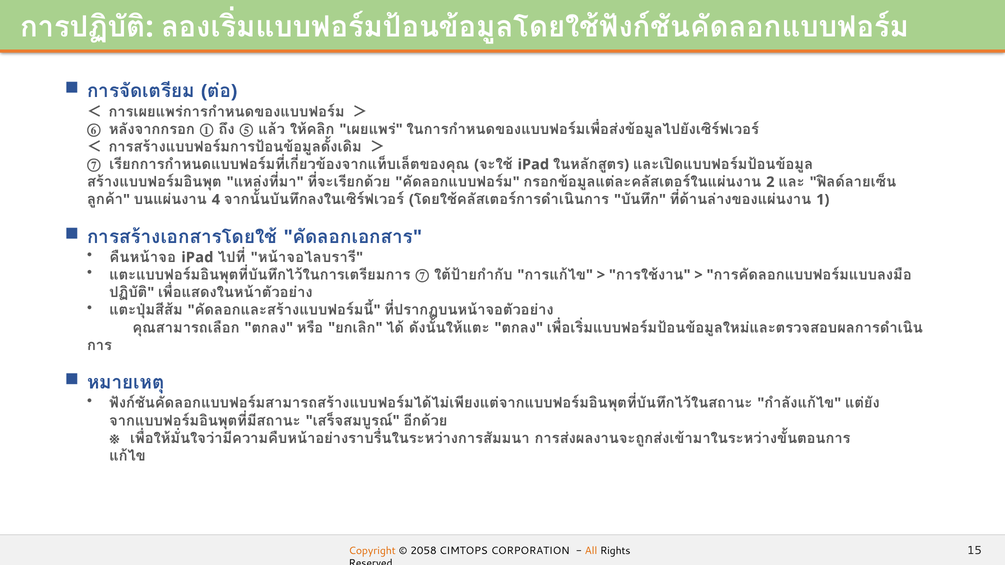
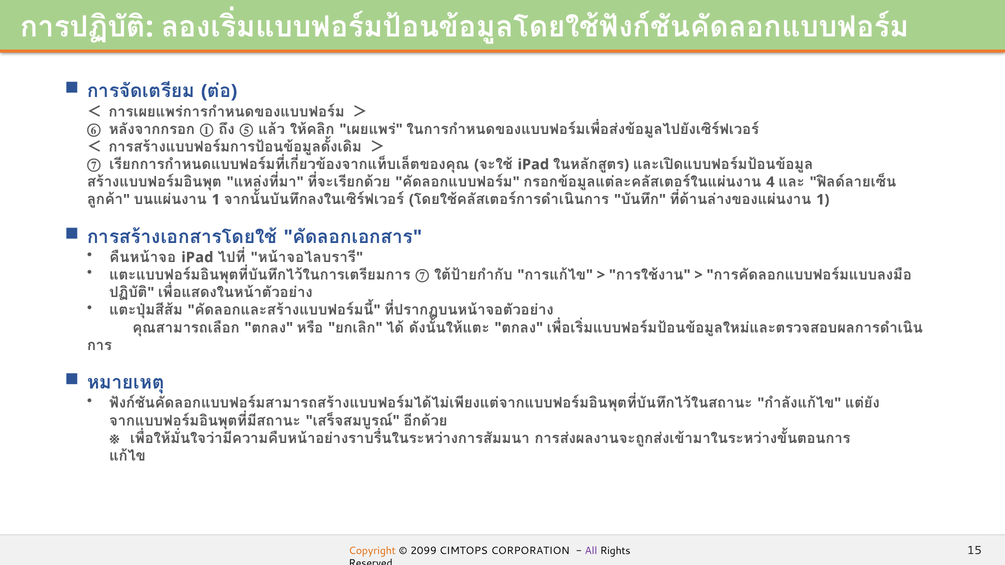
2: 2 -> 4
4 at (216, 200): 4 -> 1
2058: 2058 -> 2099
All colour: orange -> purple
